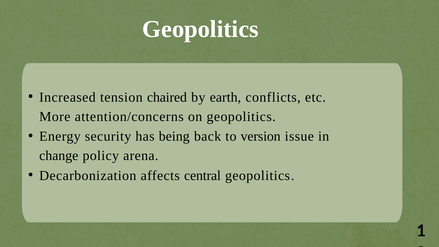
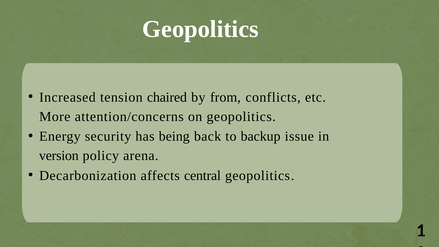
earth: earth -> from
version: version -> backup
change: change -> version
